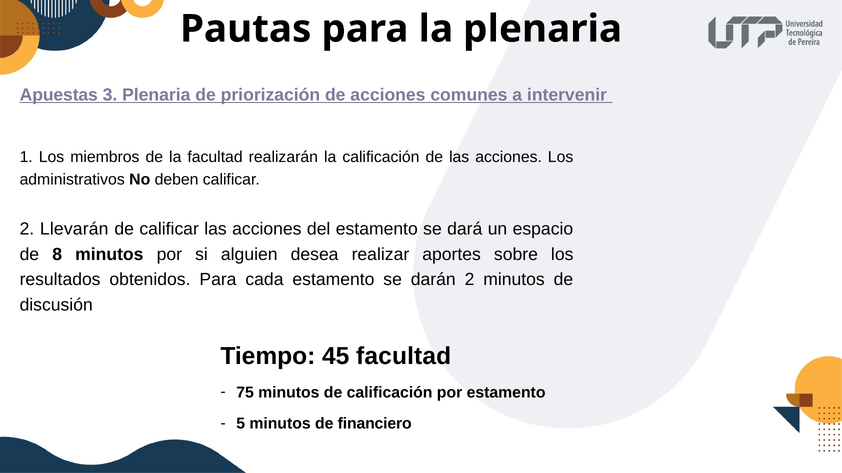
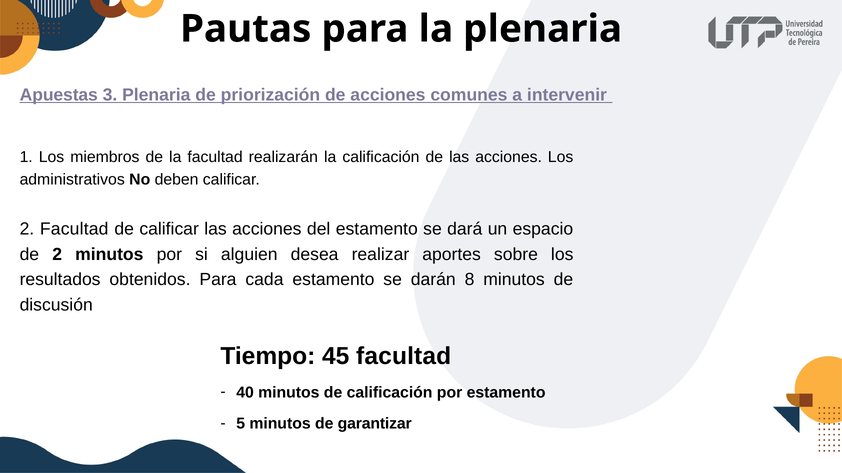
2 Llevarán: Llevarán -> Facultad
de 8: 8 -> 2
darán 2: 2 -> 8
75: 75 -> 40
financiero: financiero -> garantizar
